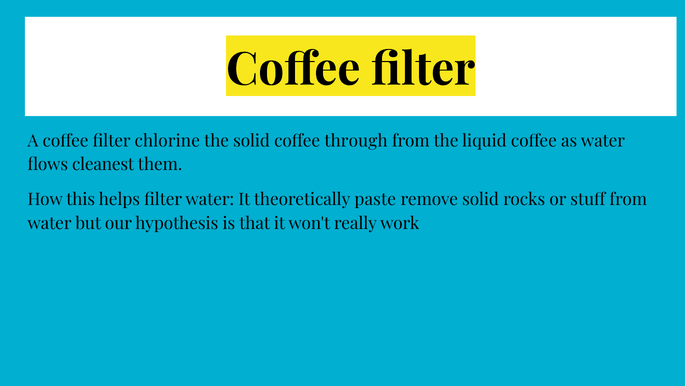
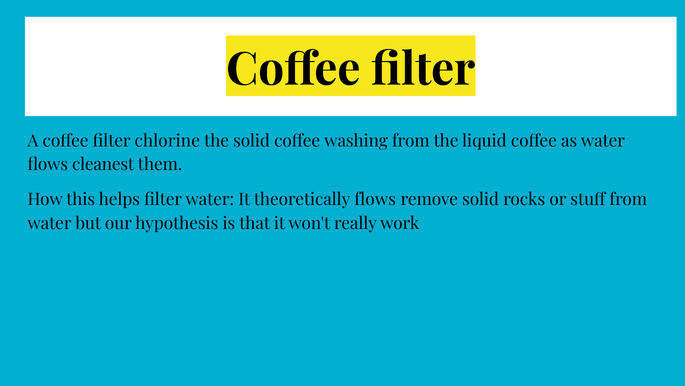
through: through -> washing
theoretically paste: paste -> flows
